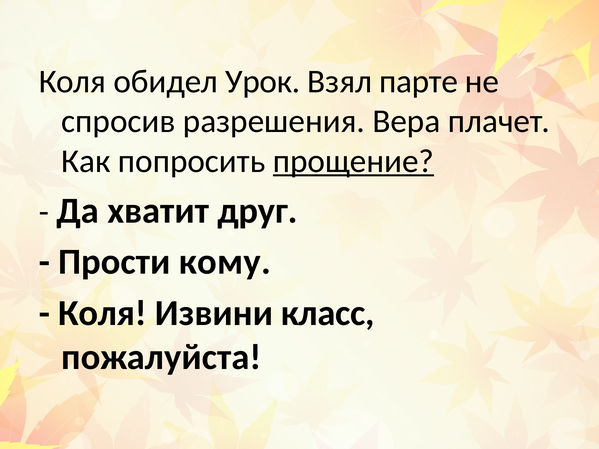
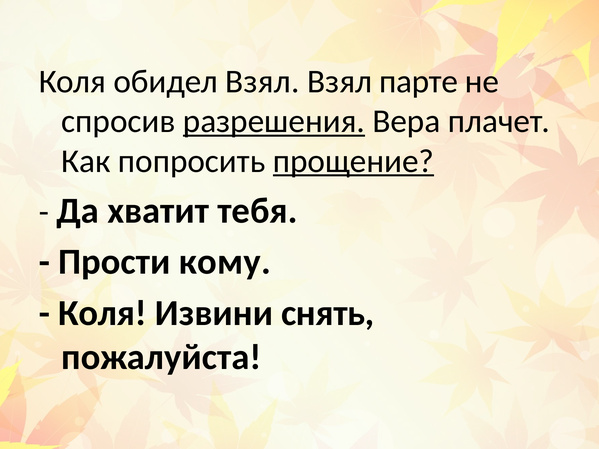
обидел Урок: Урок -> Взял
разрешения underline: none -> present
друг: друг -> тебя
класс: класс -> снять
